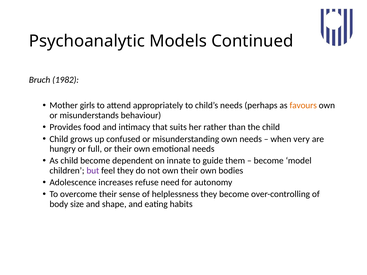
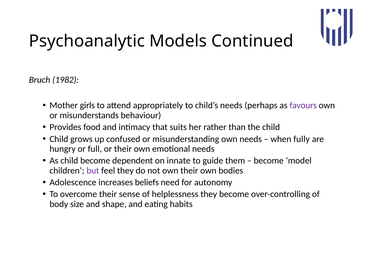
favours colour: orange -> purple
very: very -> fully
refuse: refuse -> beliefs
